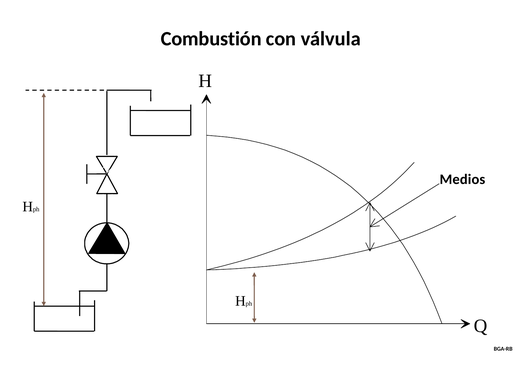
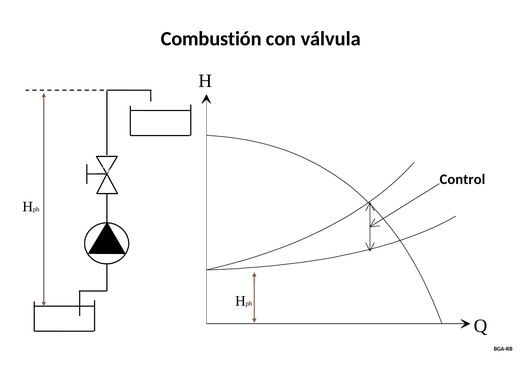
Medios: Medios -> Control
